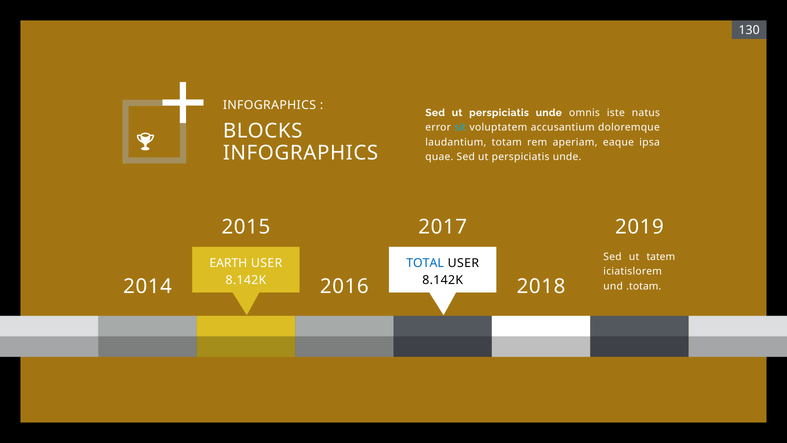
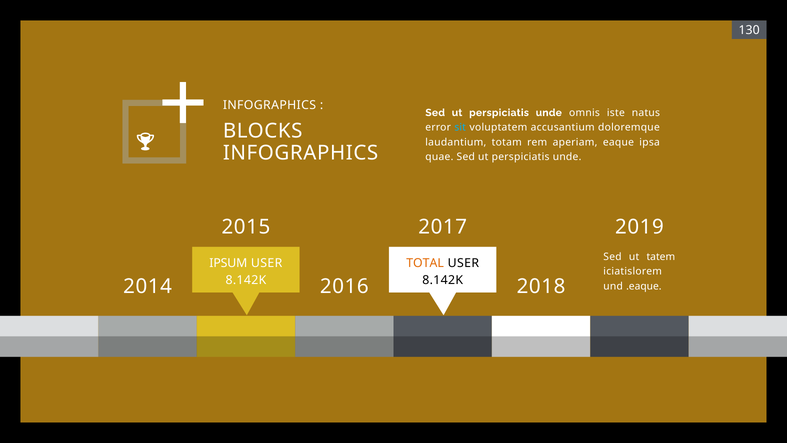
EARTH: EARTH -> IPSUM
TOTAL colour: blue -> orange
.totam: .totam -> .eaque
